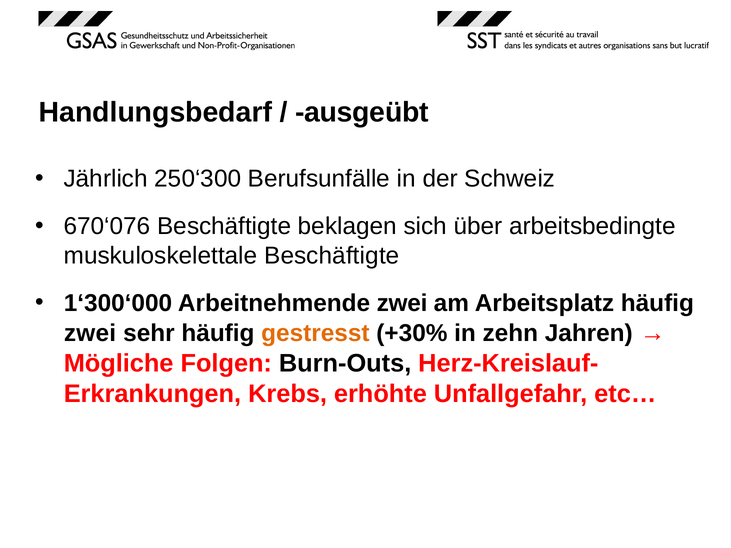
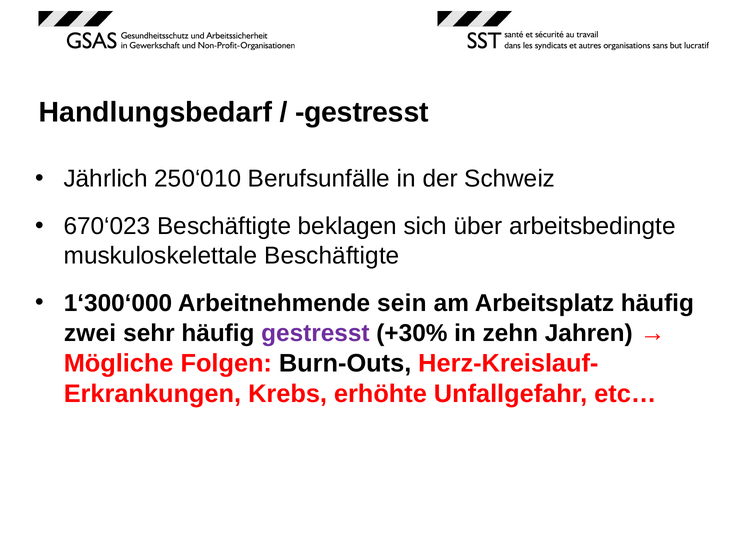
ausgeübt at (362, 113): ausgeübt -> gestresst
250‘300: 250‘300 -> 250‘010
670‘076: 670‘076 -> 670‘023
Arbeitnehmende zwei: zwei -> sein
gestresst at (315, 333) colour: orange -> purple
